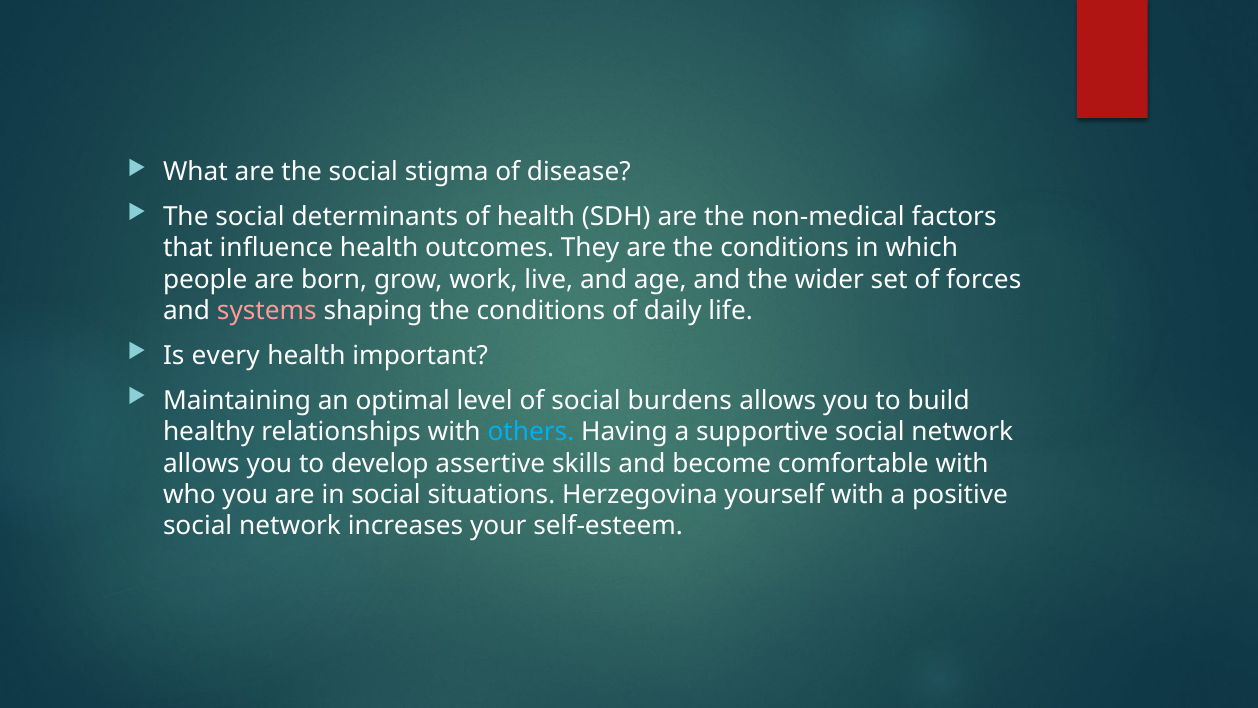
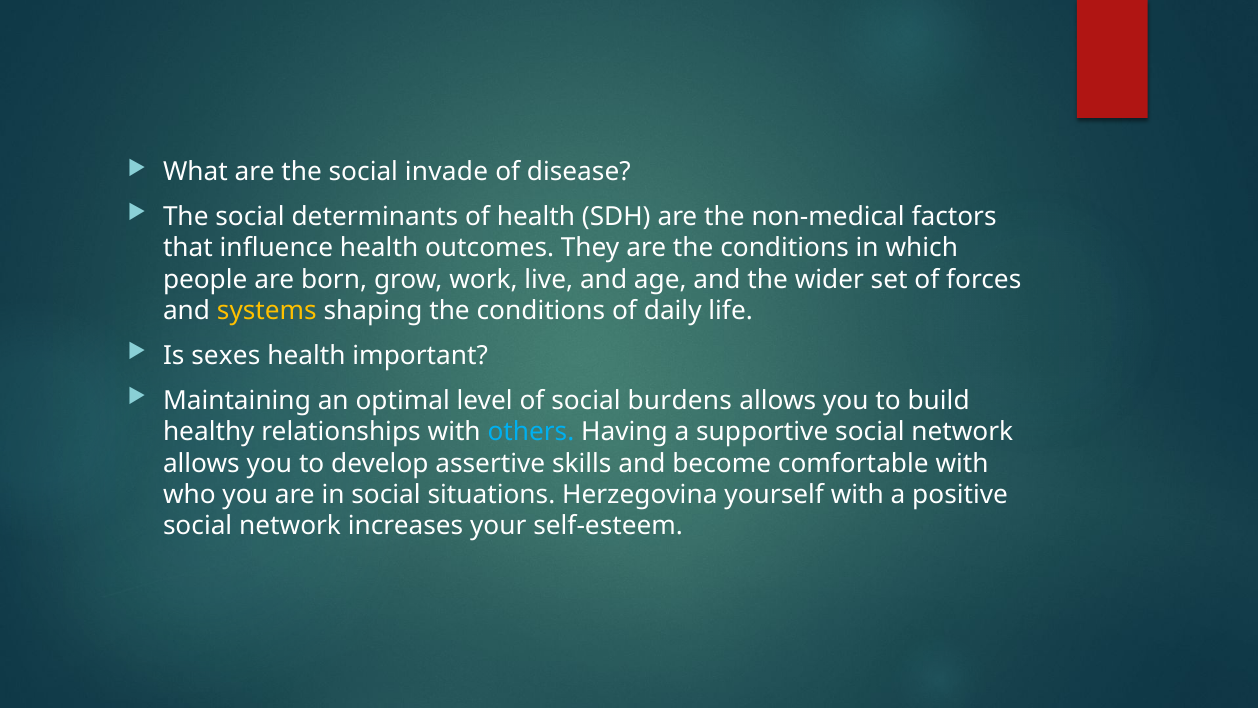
stigma: stigma -> invade
systems colour: pink -> yellow
every: every -> sexes
